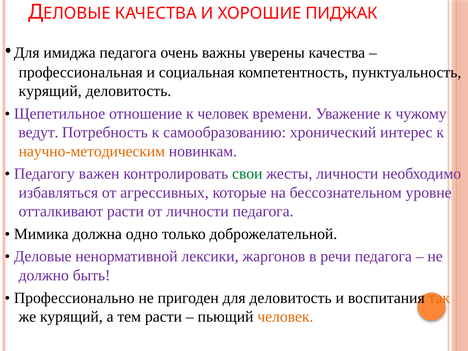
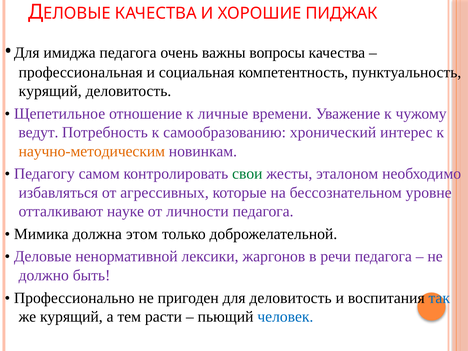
уверены: уверены -> вопросы
к человек: человек -> личные
важен: важен -> самом
жесты личности: личности -> эталоном
отталкивают расти: расти -> науке
одно: одно -> этом
так colour: orange -> blue
человек at (285, 317) colour: orange -> blue
